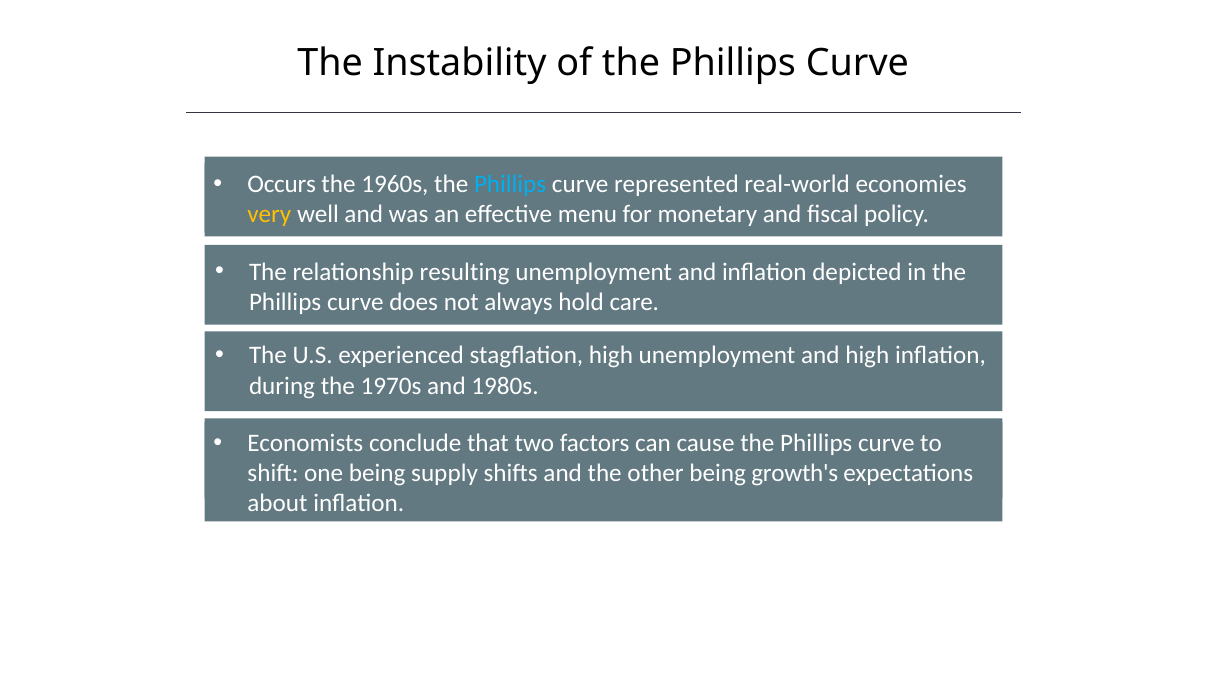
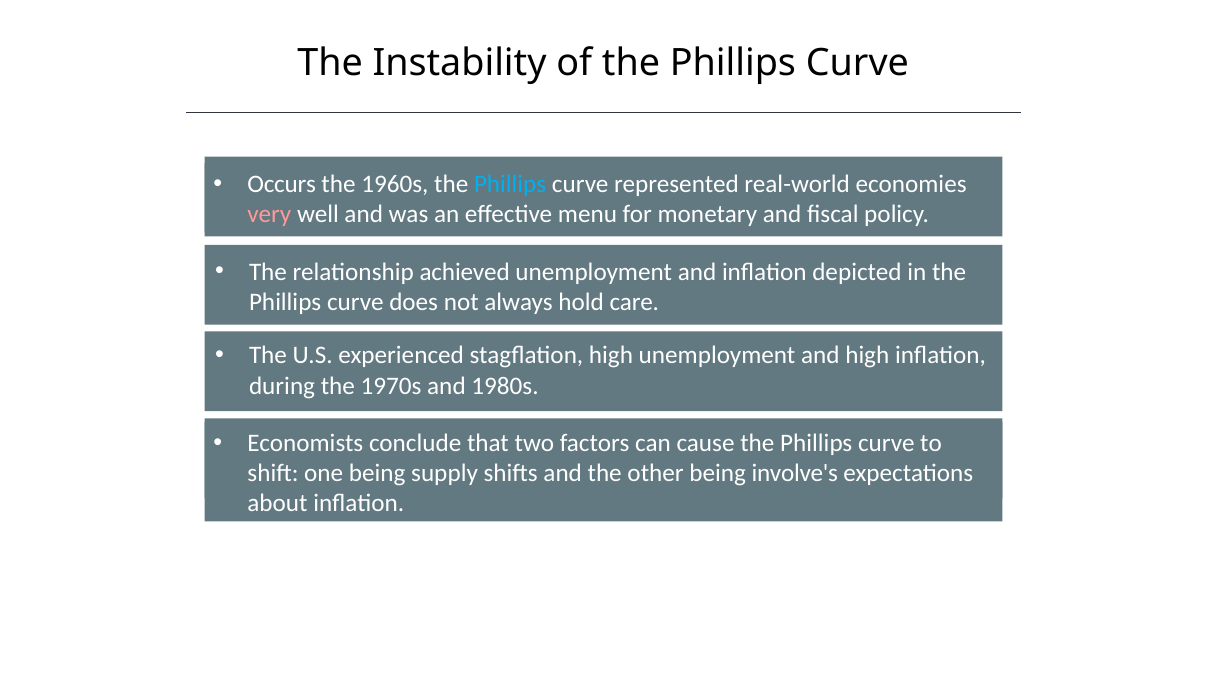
very colour: yellow -> pink
resulting: resulting -> achieved
growth's: growth's -> involve's
